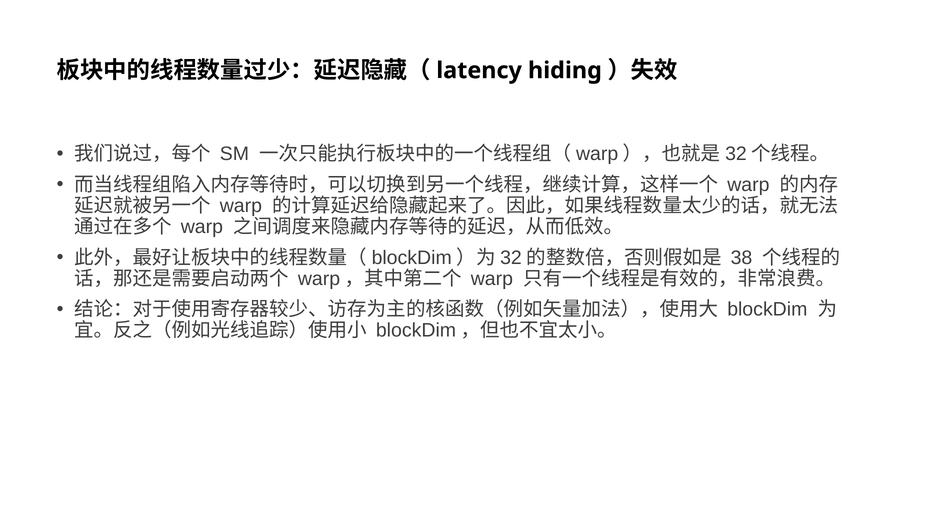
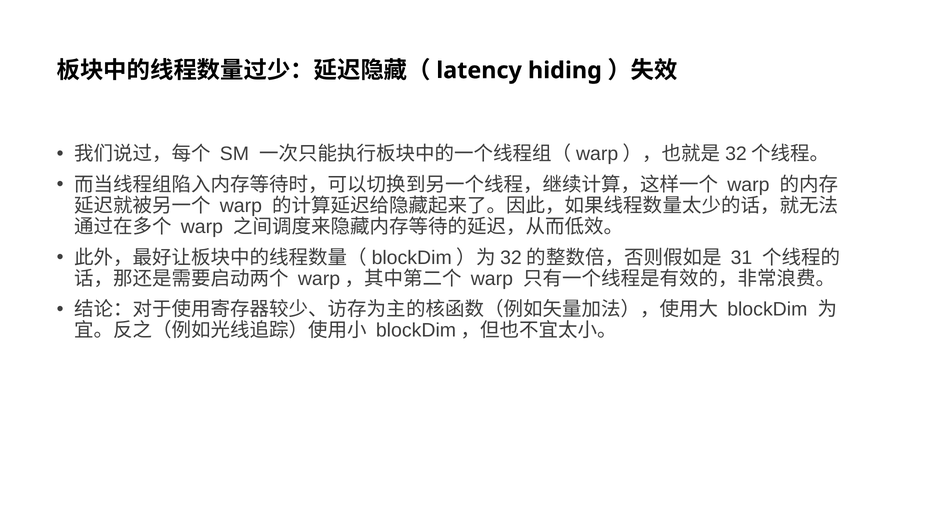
38: 38 -> 31
